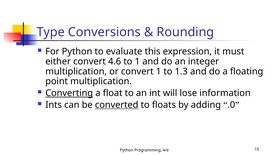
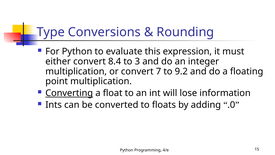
4.6: 4.6 -> 8.4
to 1: 1 -> 3
convert 1: 1 -> 7
1.3: 1.3 -> 9.2
converted underline: present -> none
